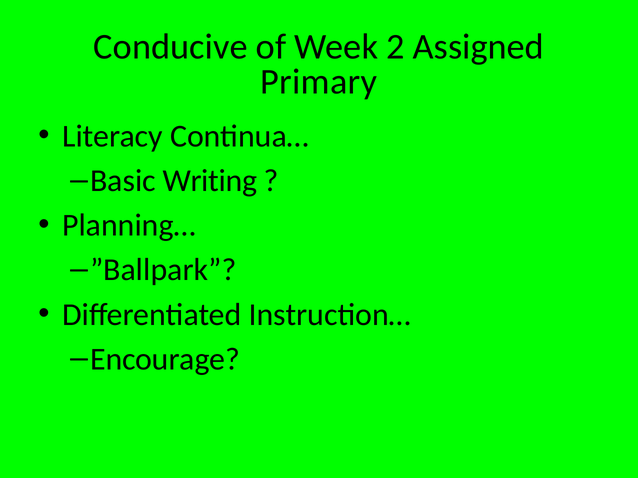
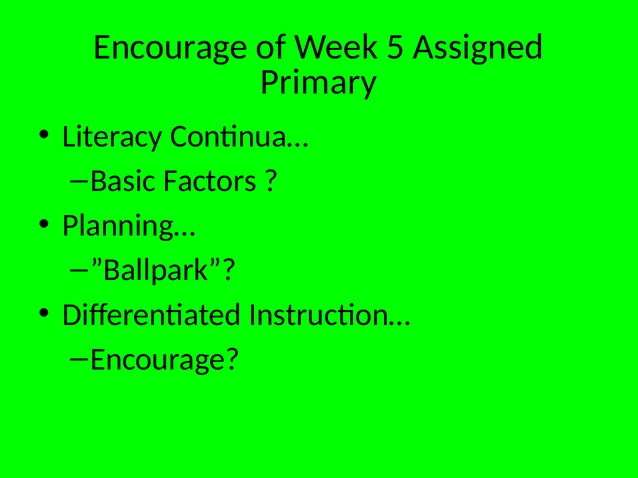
Conducive at (171, 47): Conducive -> Encourage
2: 2 -> 5
Writing: Writing -> Factors
